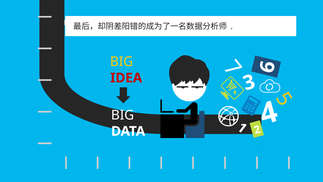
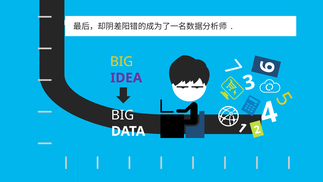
IDEA colour: red -> purple
